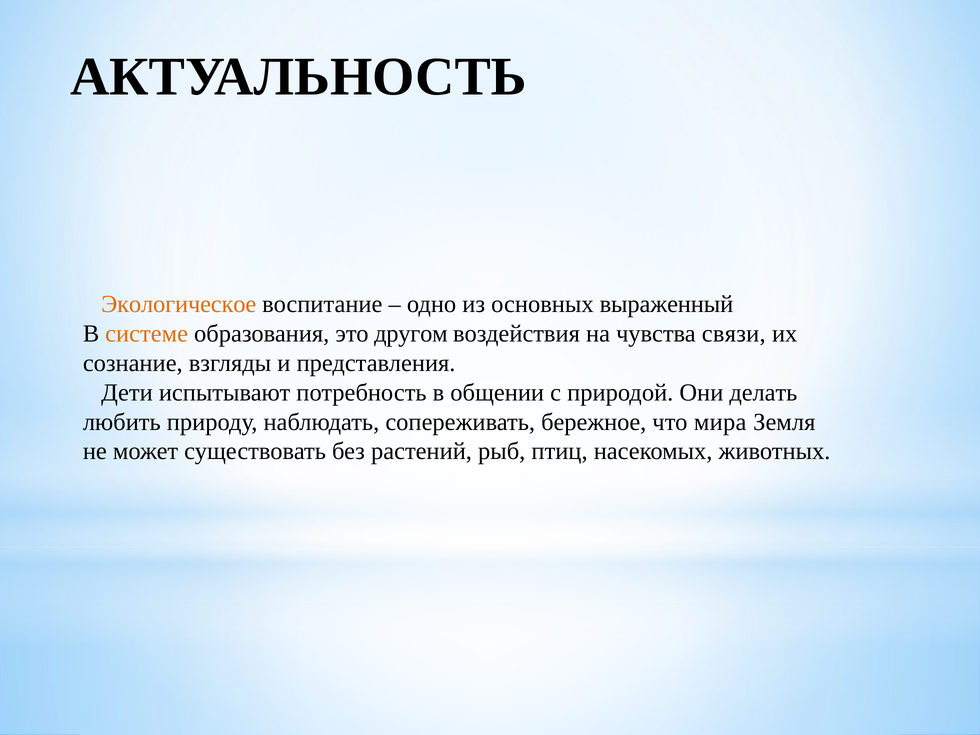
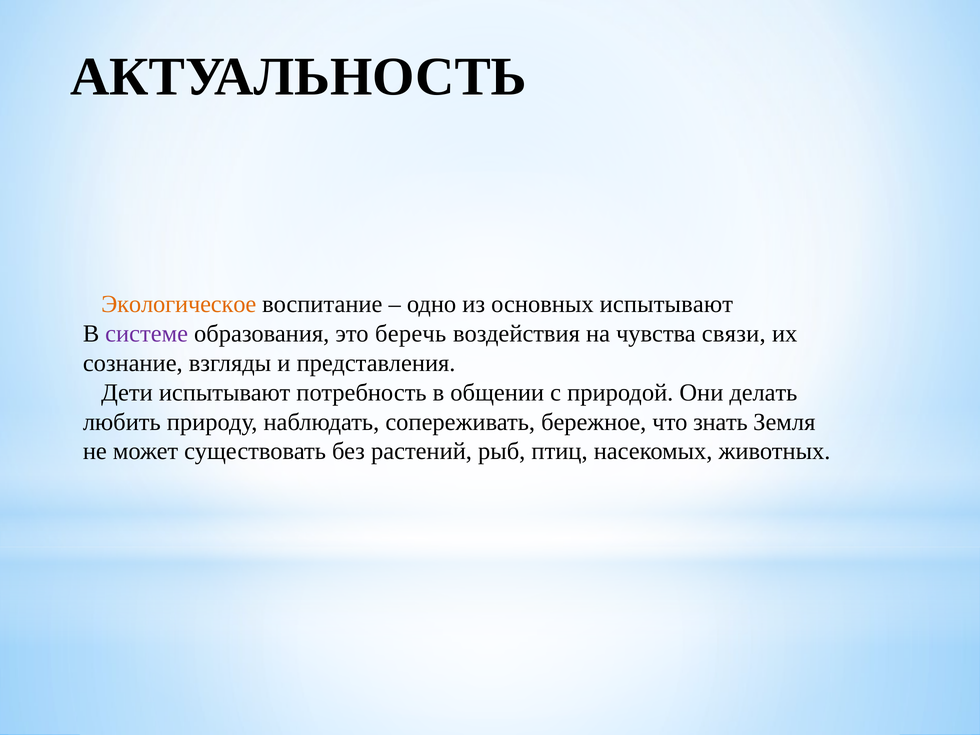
основных выраженный: выраженный -> испытывают
системе colour: orange -> purple
другом: другом -> беречь
мира: мира -> знать
